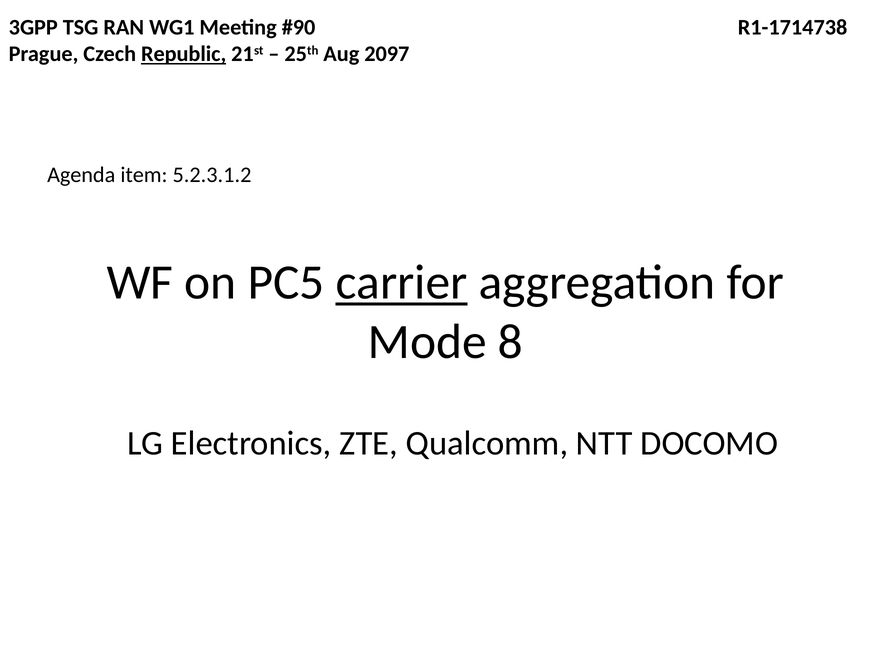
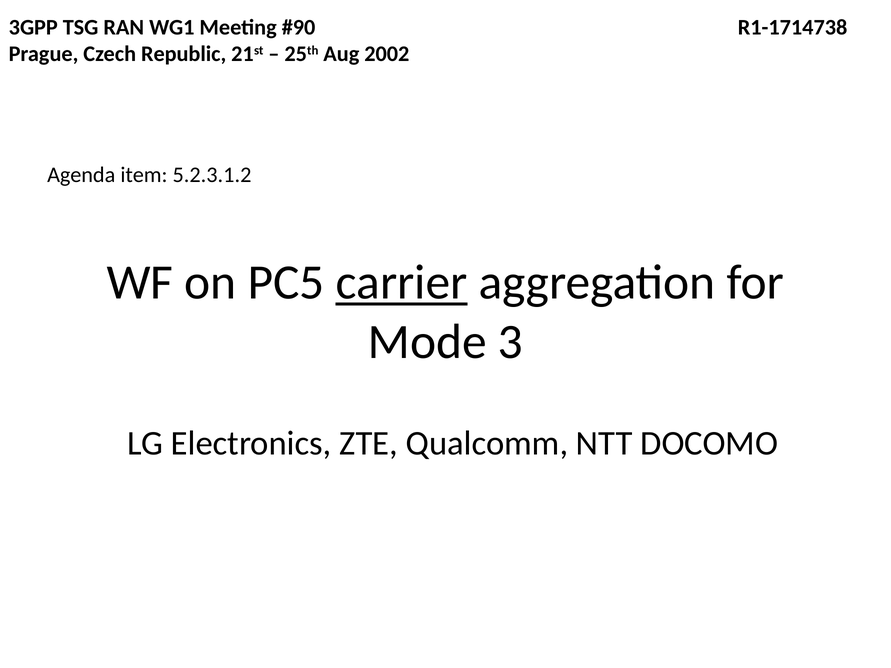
Republic underline: present -> none
2097: 2097 -> 2002
8: 8 -> 3
